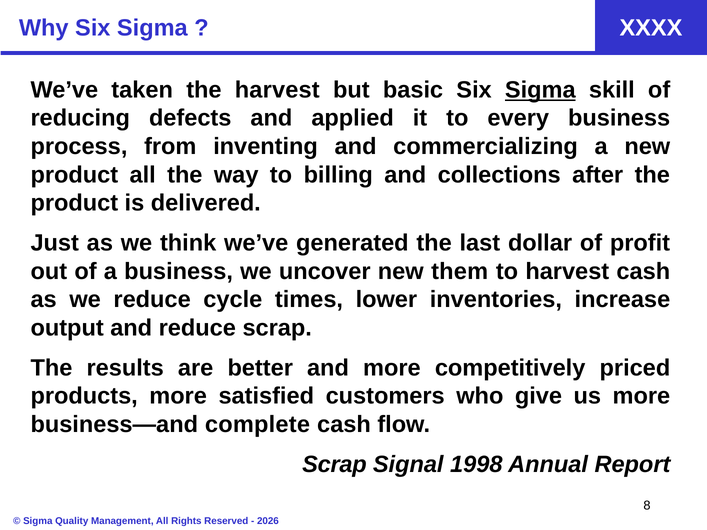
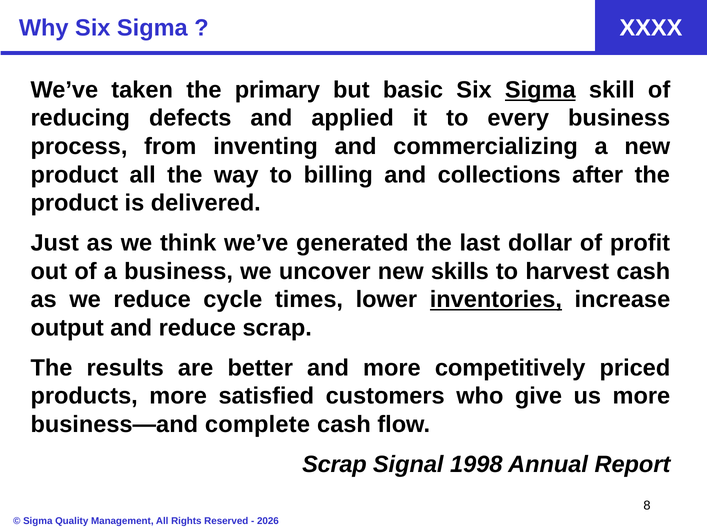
the harvest: harvest -> primary
them: them -> skills
inventories underline: none -> present
